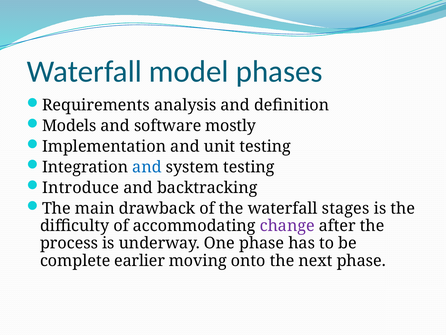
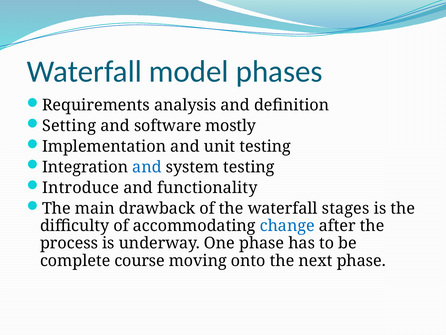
Models: Models -> Setting
backtracking: backtracking -> functionality
change colour: purple -> blue
earlier: earlier -> course
